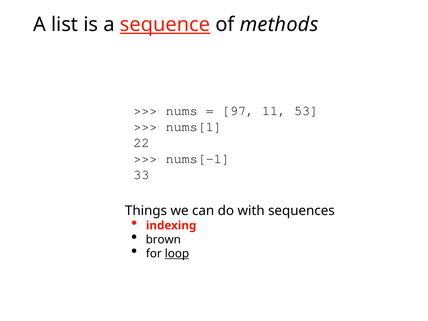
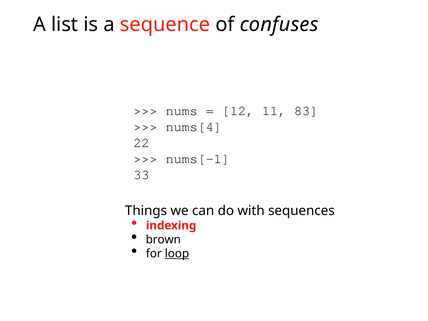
sequence underline: present -> none
methods: methods -> confuses
97: 97 -> 12
53: 53 -> 83
nums[1: nums[1 -> nums[4
